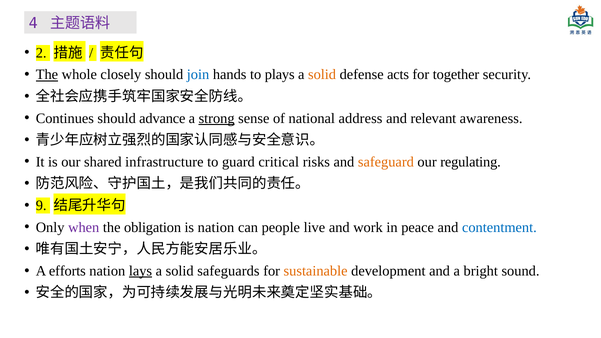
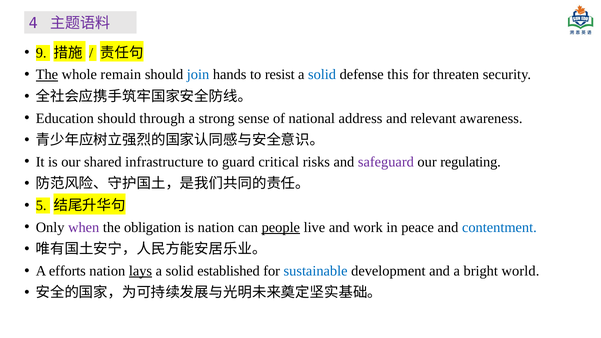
2: 2 -> 9
closely: closely -> remain
plays: plays -> resist
solid at (322, 75) colour: orange -> blue
acts: acts -> this
together: together -> threaten
Continues: Continues -> Education
advance: advance -> through
strong underline: present -> none
safeguard colour: orange -> purple
9: 9 -> 5
people underline: none -> present
safeguards: safeguards -> established
sustainable colour: orange -> blue
sound: sound -> world
